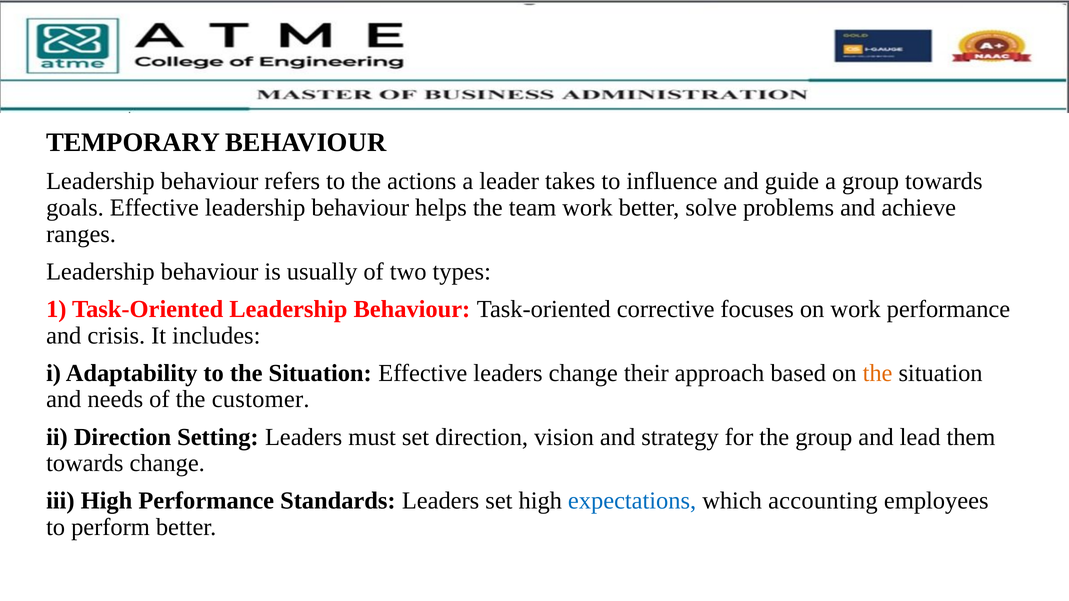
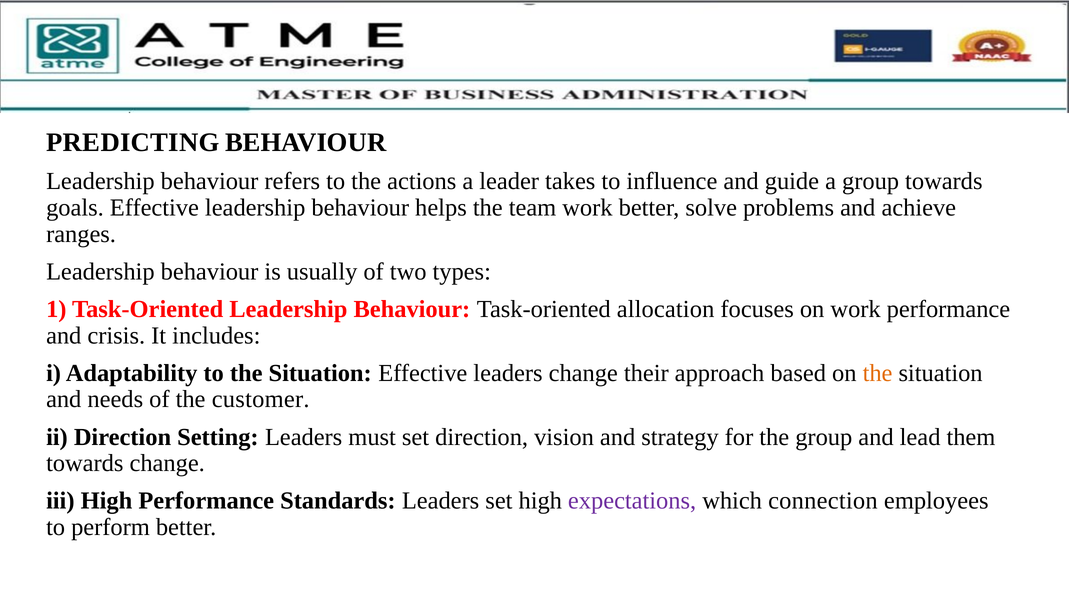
TEMPORARY: TEMPORARY -> PREDICTING
corrective: corrective -> allocation
expectations colour: blue -> purple
accounting: accounting -> connection
